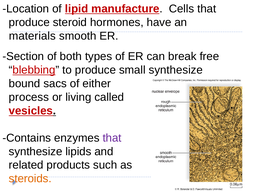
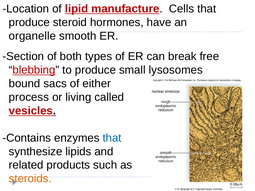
materials: materials -> organelle
small synthesize: synthesize -> lysosomes
that at (112, 138) colour: purple -> blue
